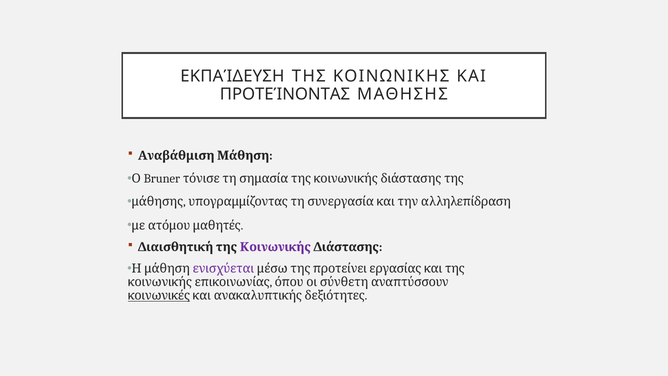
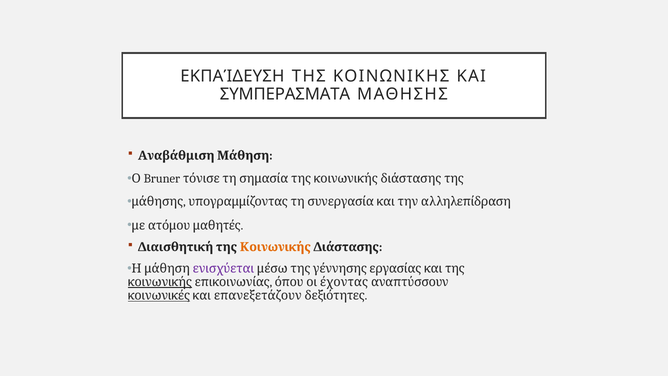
ΠΡΟΤΕΊΝΟΝΤΑΣ: ΠΡΟΤΕΊΝΟΝΤΑΣ -> ΣΥΜΠΕΡΑΣΜΑΤΑ
Κοινωνικής at (275, 247) colour: purple -> orange
προτείνει: προτείνει -> γέννησης
κοινωνικής at (160, 282) underline: none -> present
σύνθετη: σύνθετη -> έχοντας
ανακαλυπτικής: ανακαλυπτικής -> επανεξετάζουν
